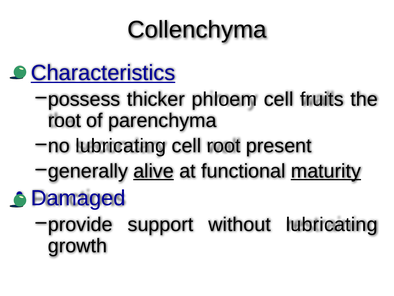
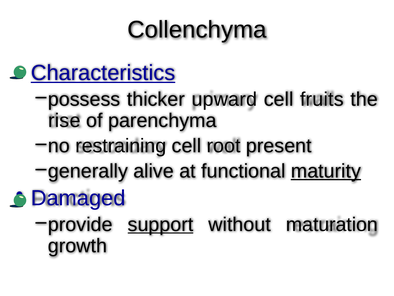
phloem: phloem -> upward
root at (64, 120): root -> rise
no lubricating: lubricating -> restraining
alive underline: present -> none
support underline: none -> present
without lubricating: lubricating -> maturation
